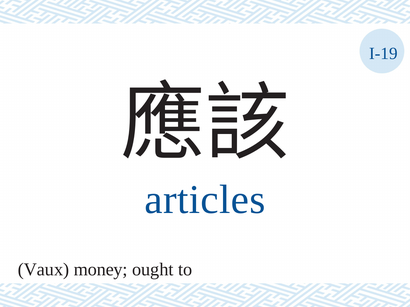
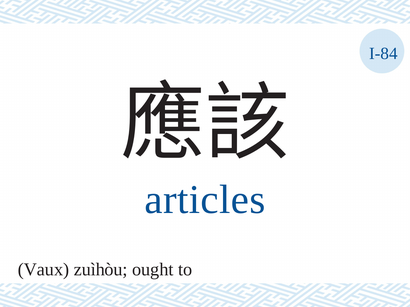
I-19: I-19 -> I-84
money: money -> zuìhòu
